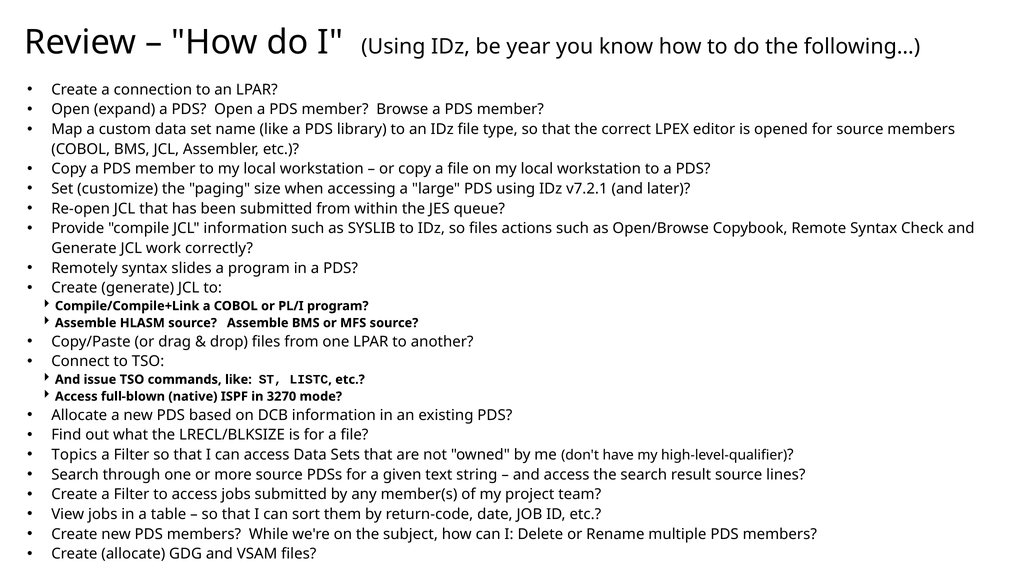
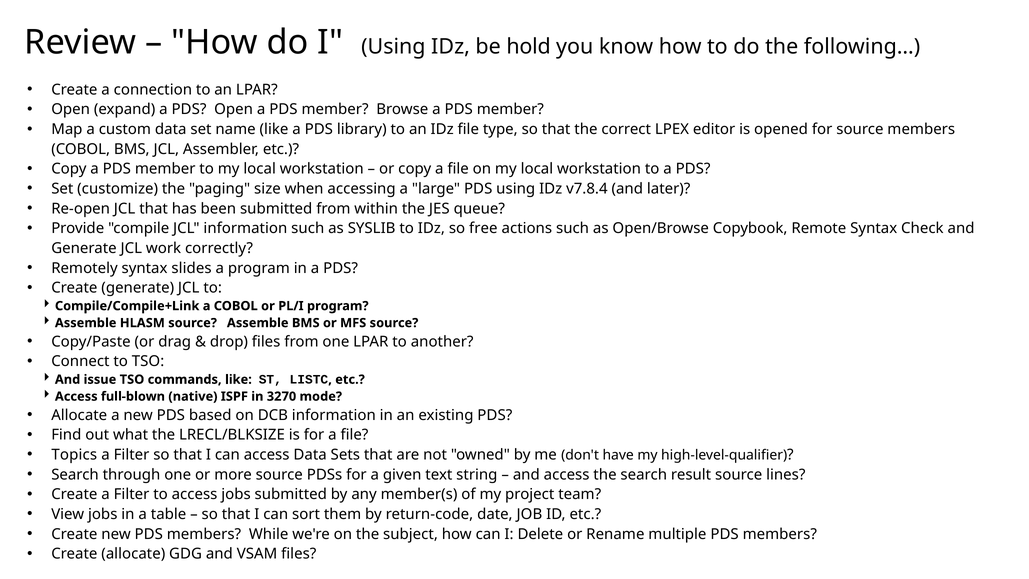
year: year -> hold
v7.2.1: v7.2.1 -> v7.8.4
so files: files -> free
